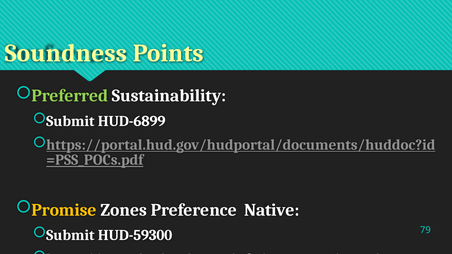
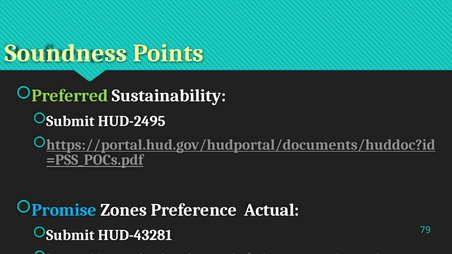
HUD-6899: HUD-6899 -> HUD-2495
Promise colour: yellow -> light blue
Native: Native -> Actual
HUD-59300: HUD-59300 -> HUD-43281
